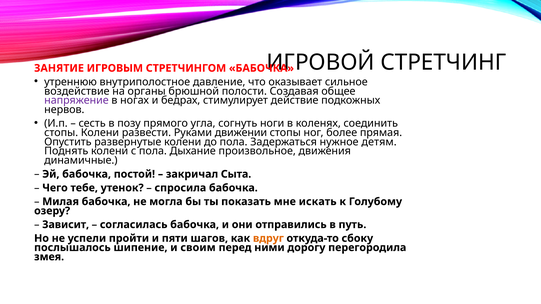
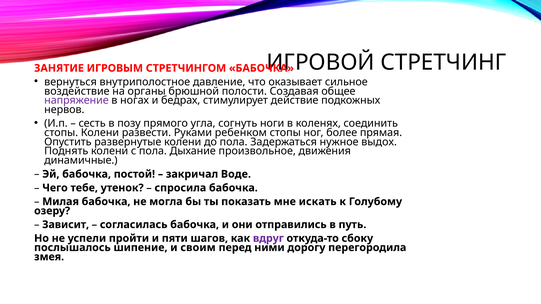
утреннюю: утреннюю -> вернуться
движении: движении -> ребенком
детям: детям -> выдох
Сыта: Сыта -> Воде
вдруг colour: orange -> purple
